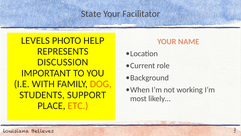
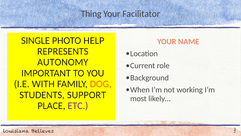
State: State -> Thing
LEVELS: LEVELS -> SINGLE
DISCUSSION: DISCUSSION -> AUTONOMY
ETC colour: orange -> purple
